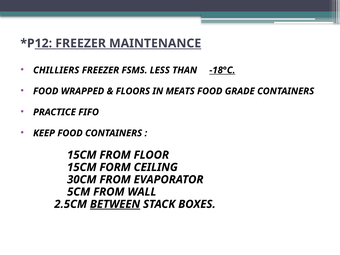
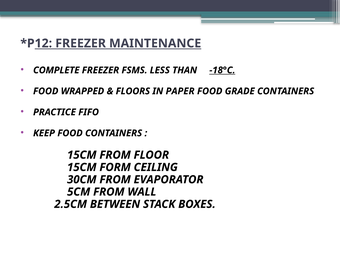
CHILLIERS: CHILLIERS -> COMPLETE
MEATS: MEATS -> PAPER
BETWEEN underline: present -> none
